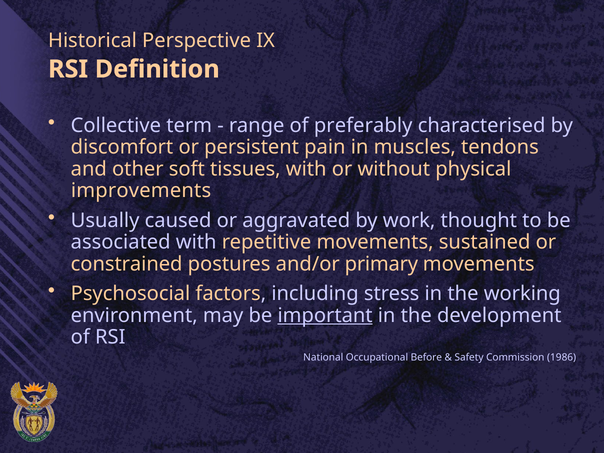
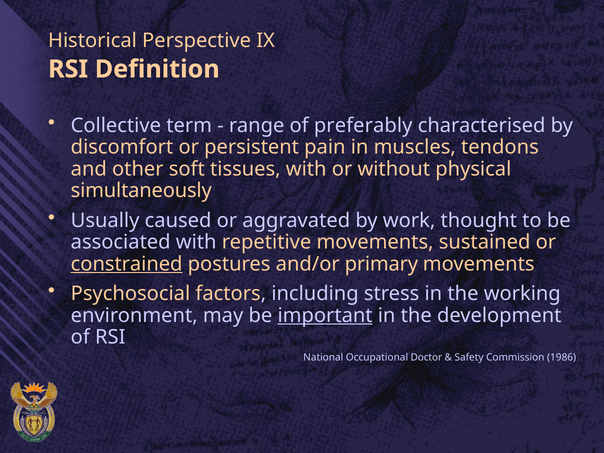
improvements: improvements -> simultaneously
constrained underline: none -> present
Before: Before -> Doctor
